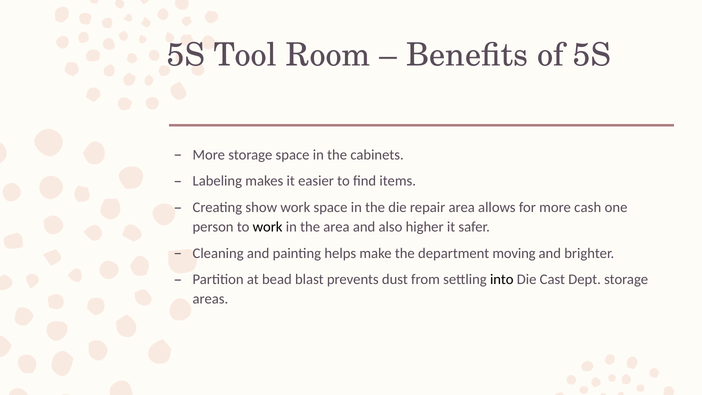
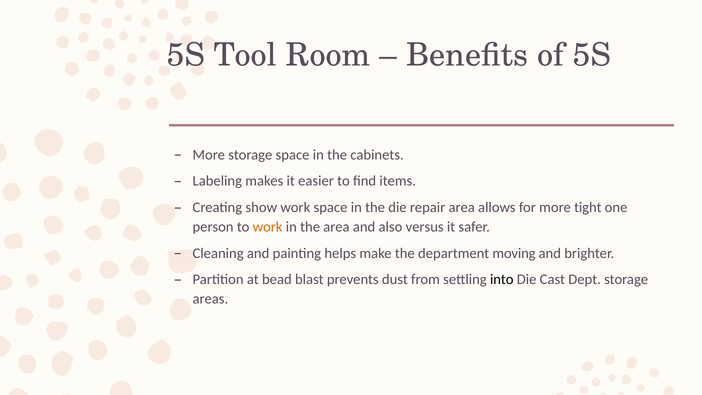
cash: cash -> tight
work at (268, 227) colour: black -> orange
higher: higher -> versus
